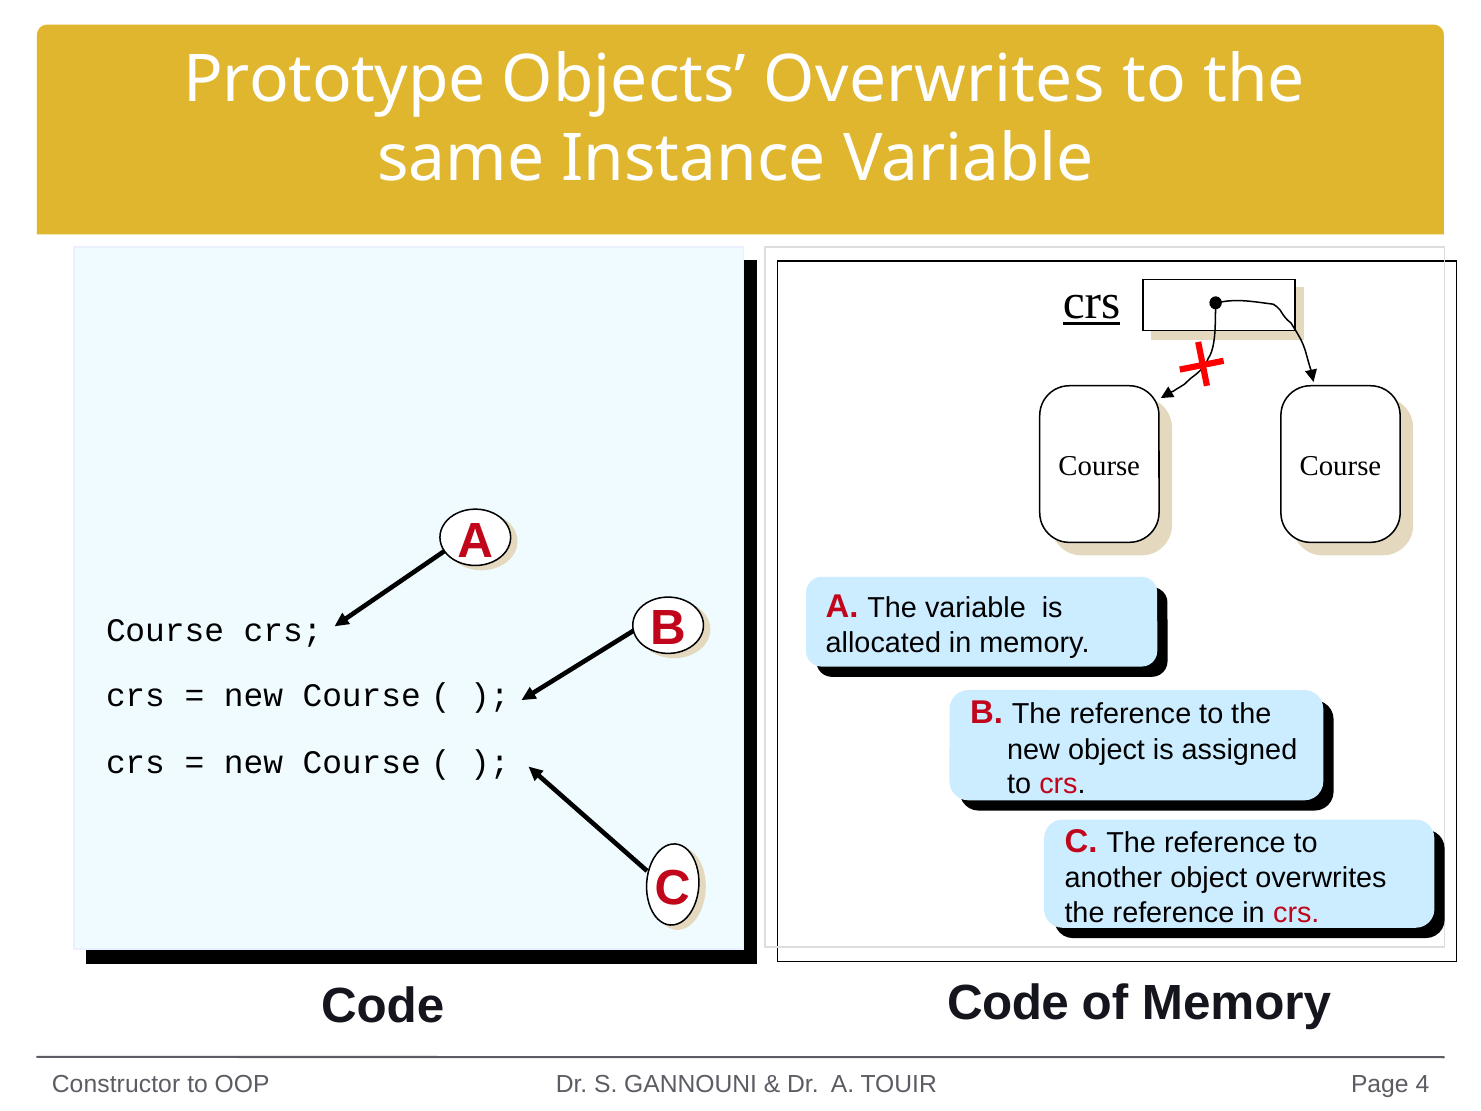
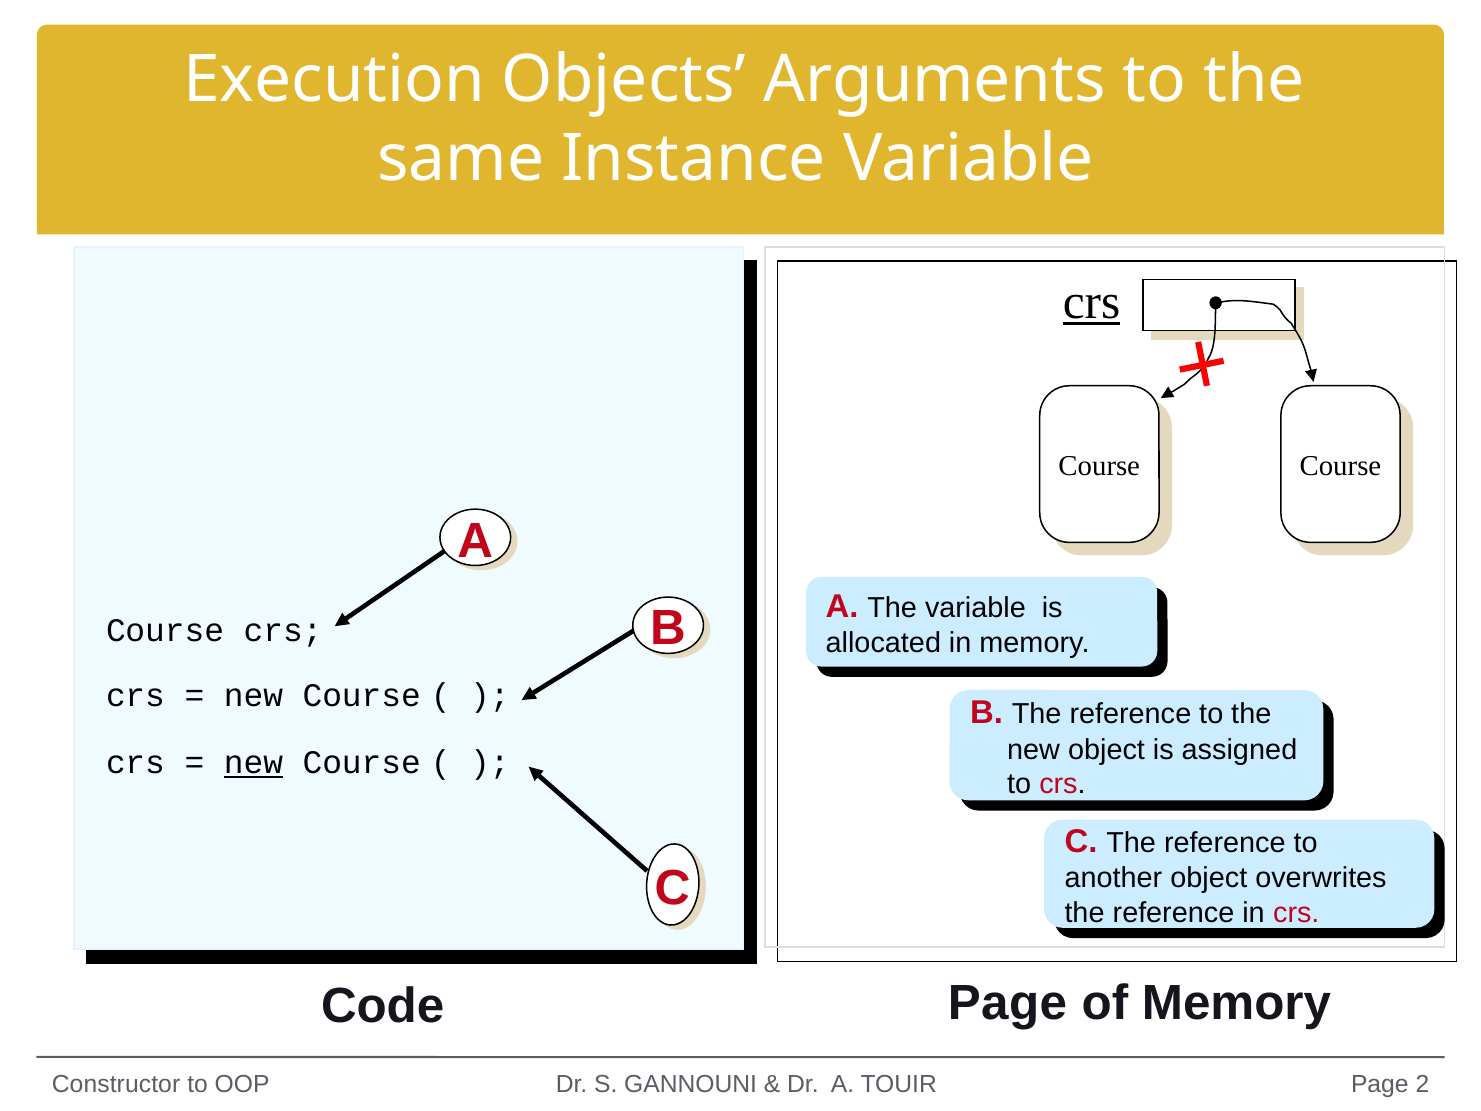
Prototype: Prototype -> Execution
Objects Overwrites: Overwrites -> Arguments
new at (253, 763) underline: none -> present
Code Code: Code -> Page
4: 4 -> 2
